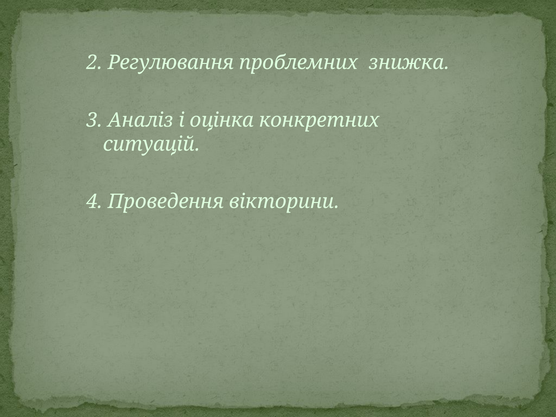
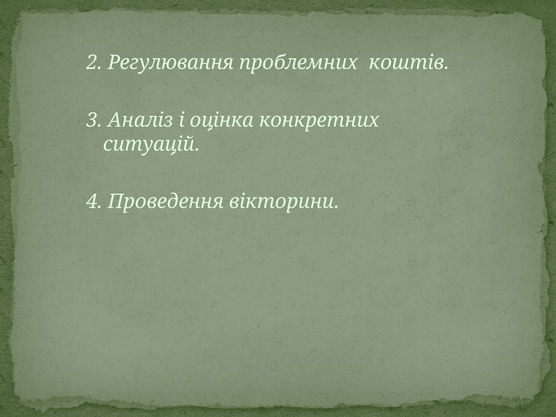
знижка: знижка -> коштів
